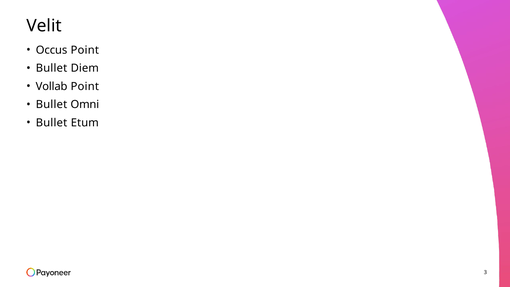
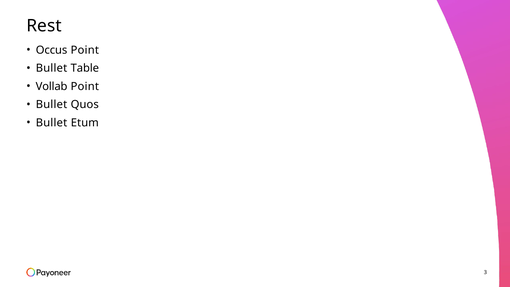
Velit: Velit -> Rest
Diem: Diem -> Table
Omni: Omni -> Quos
